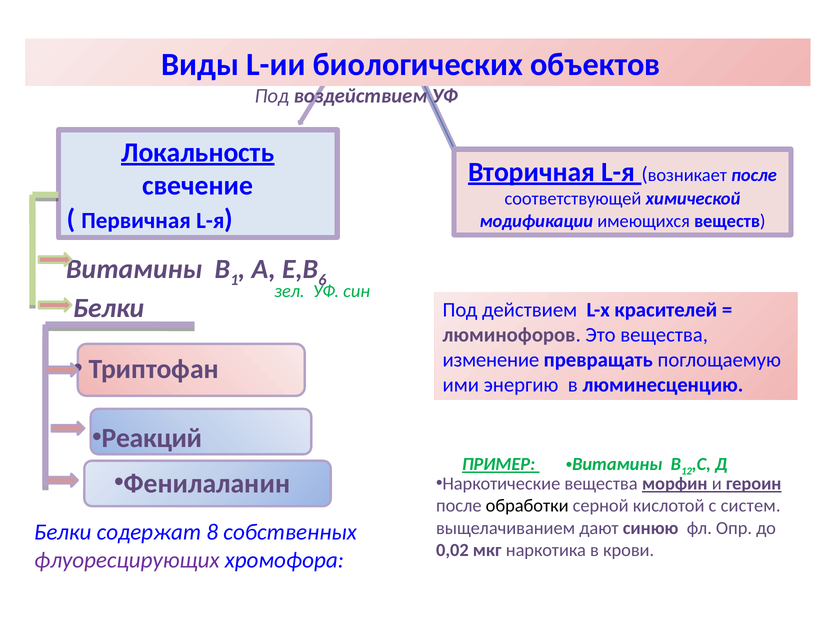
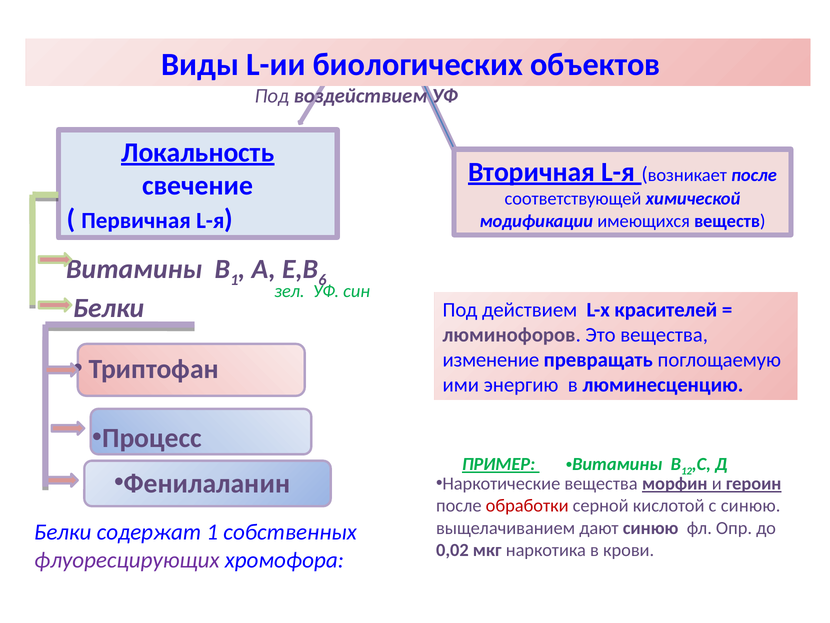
Реакций: Реакций -> Процесс
обработки colour: black -> red
с систем: систем -> синюю
содержат 8: 8 -> 1
